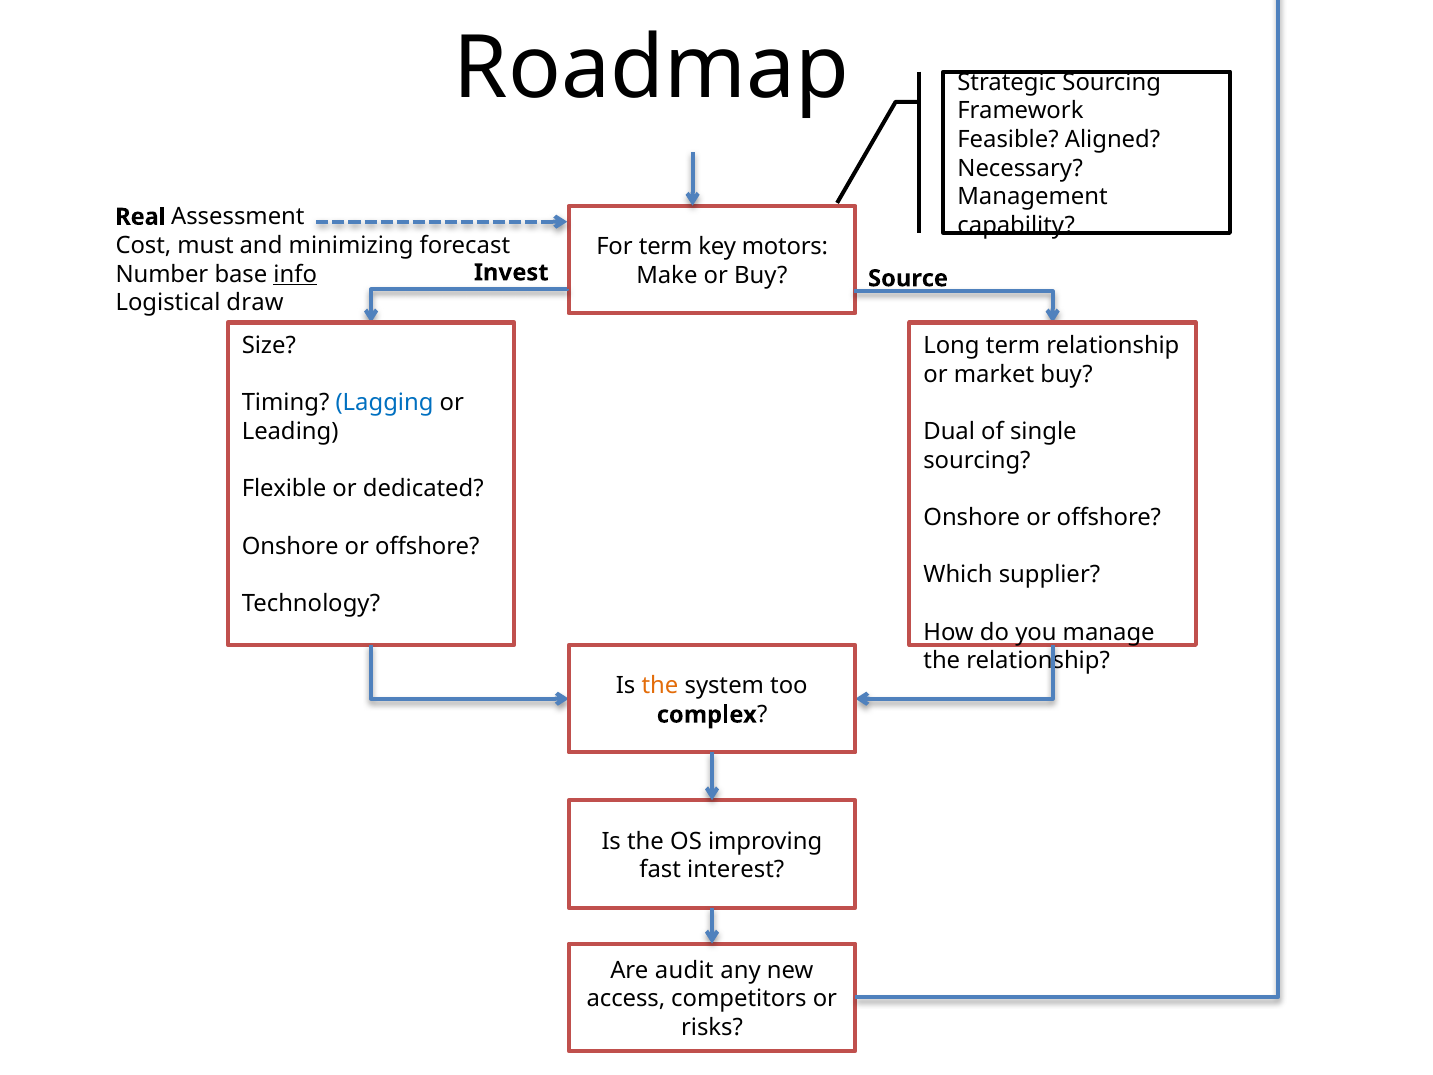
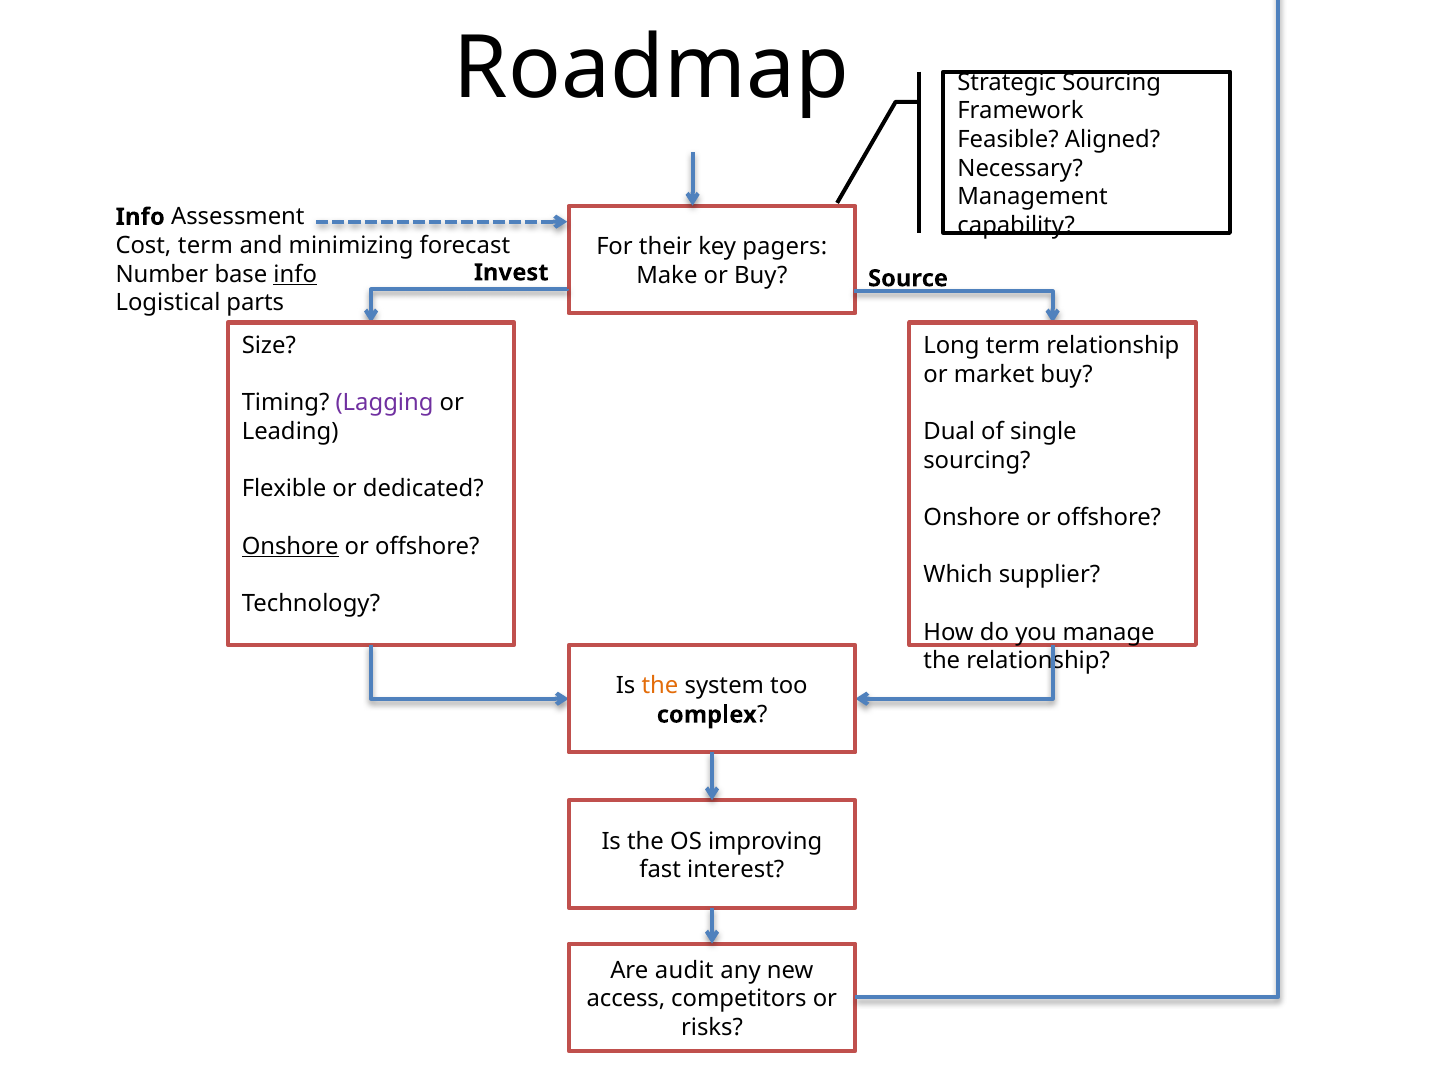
Real at (140, 217): Real -> Info
Cost must: must -> term
For term: term -> their
motors: motors -> pagers
draw: draw -> parts
Lagging colour: blue -> purple
Onshore at (290, 546) underline: none -> present
